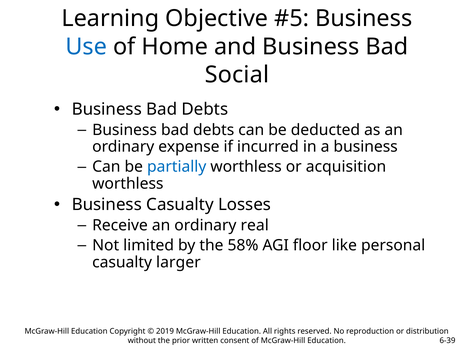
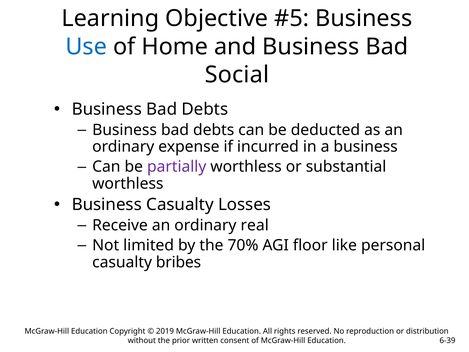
partially colour: blue -> purple
acquisition: acquisition -> substantial
58%: 58% -> 70%
larger: larger -> bribes
